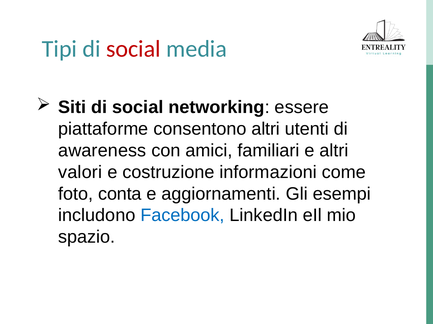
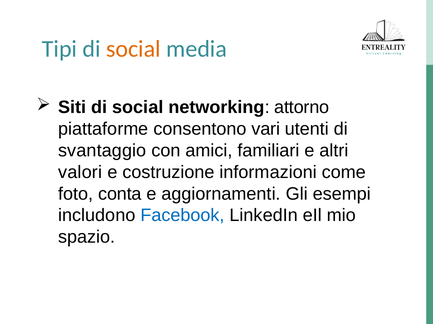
social at (133, 49) colour: red -> orange
essere: essere -> attorno
consentono altri: altri -> vari
awareness: awareness -> svantaggio
